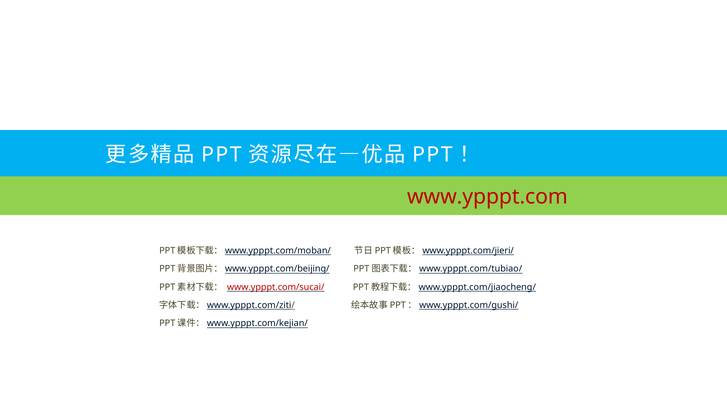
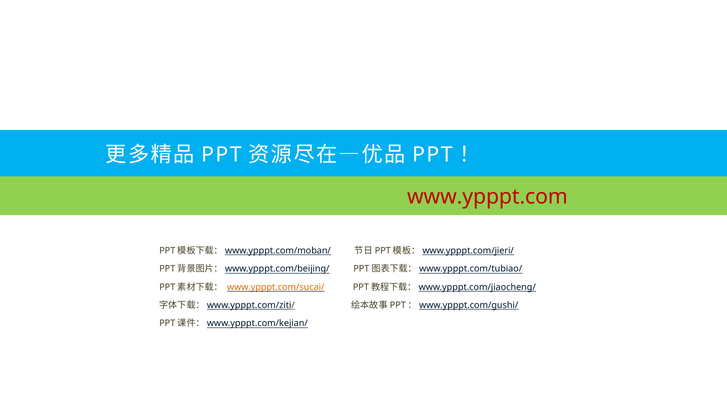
www.ypppt.com/sucai/ colour: red -> orange
